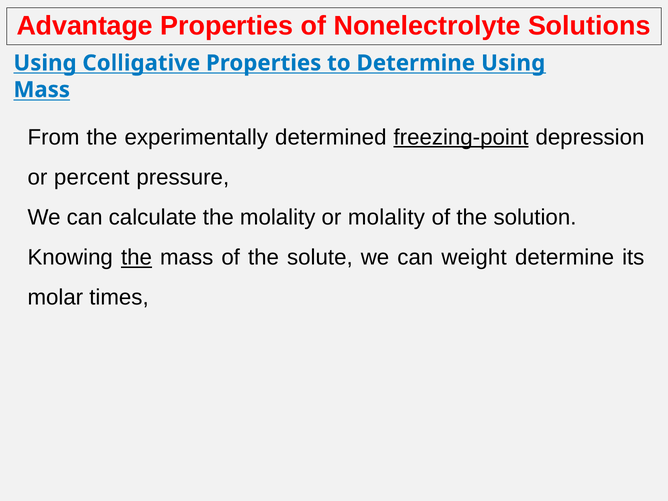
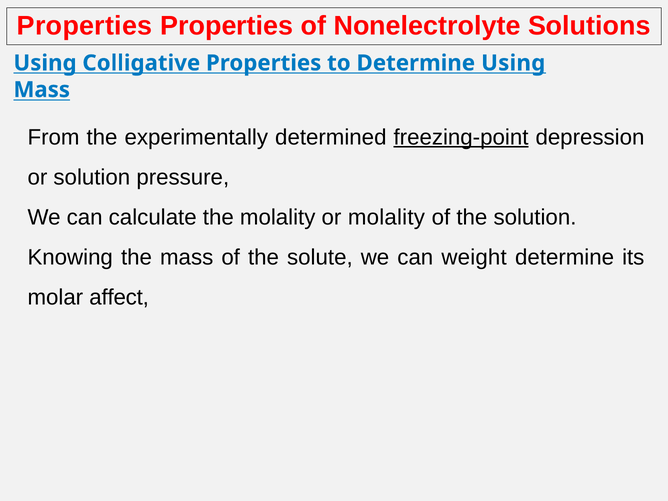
Advantage at (85, 26): Advantage -> Properties
or percent: percent -> solution
the at (136, 258) underline: present -> none
times: times -> affect
